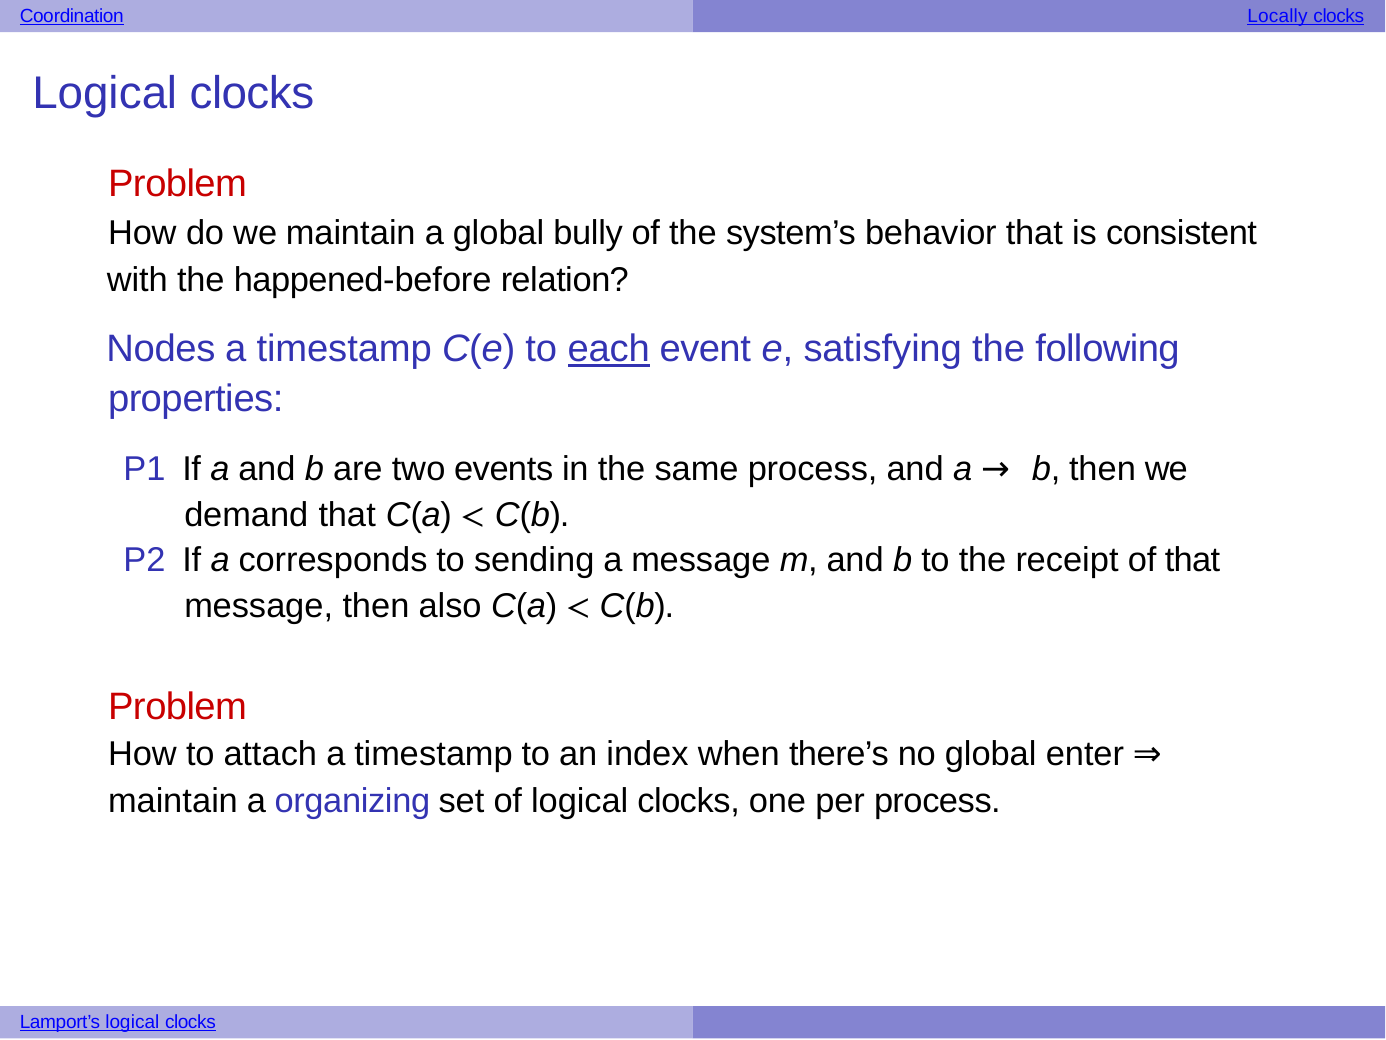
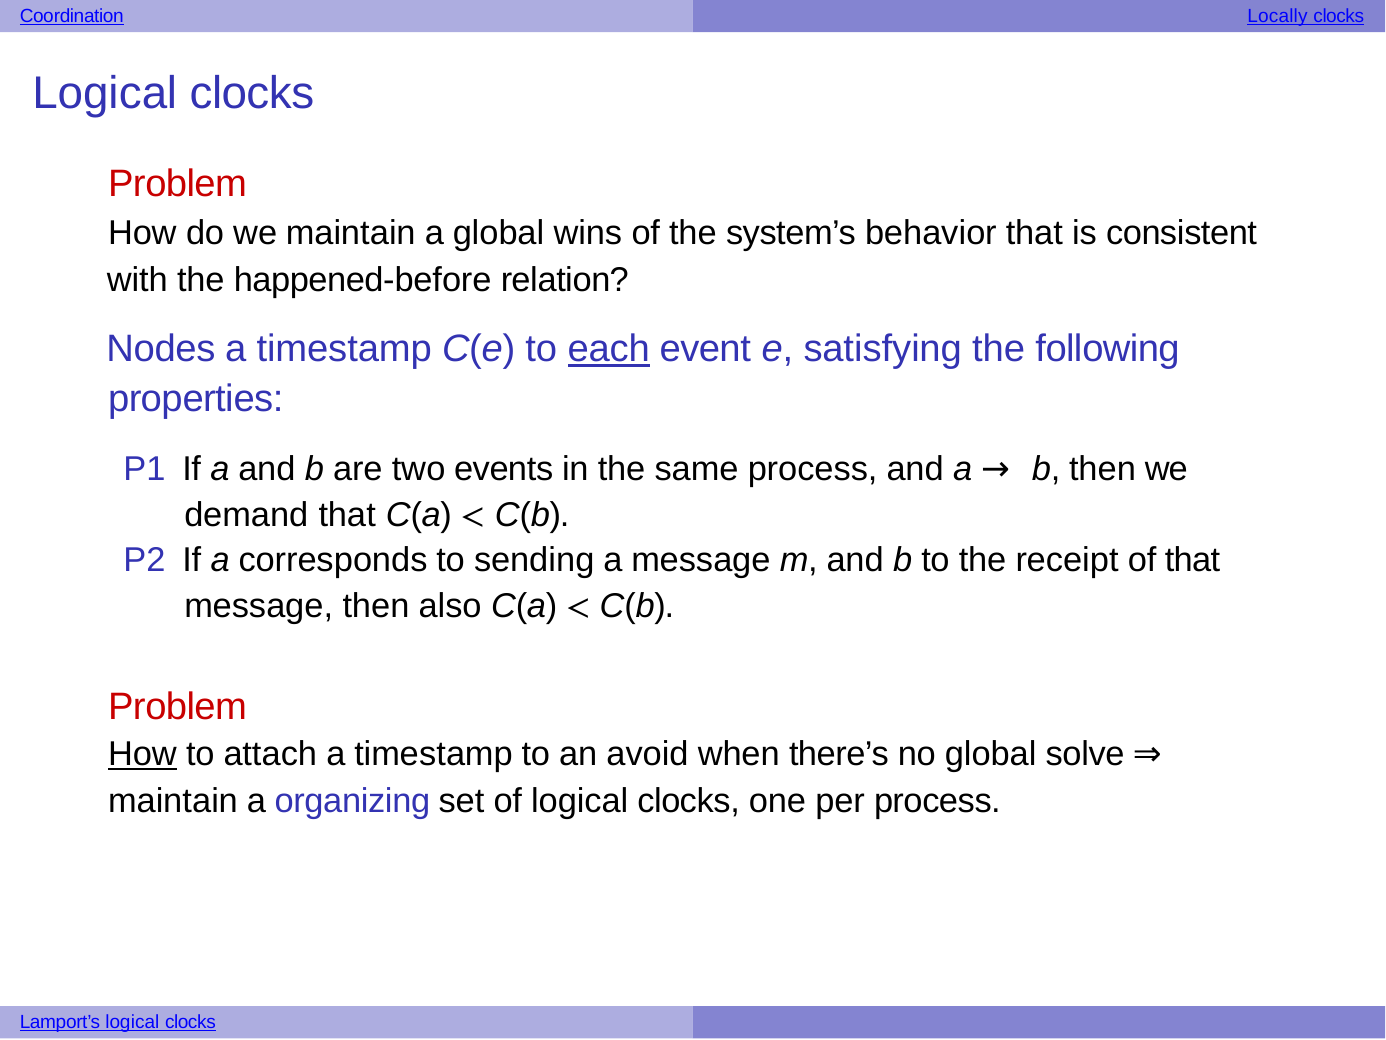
bully: bully -> wins
How at (142, 755) underline: none -> present
index: index -> avoid
enter: enter -> solve
